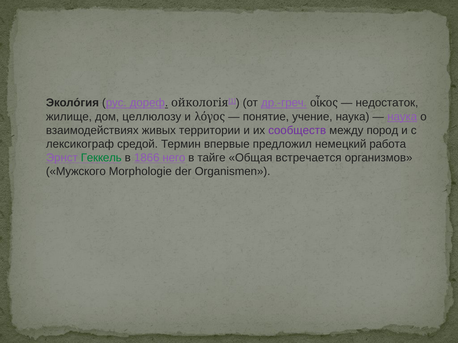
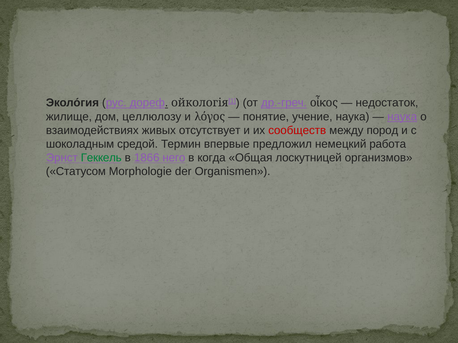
территории: территории -> отсутствует
сообществ colour: purple -> red
лексикограф: лексикограф -> шоколадным
тайге: тайге -> когда
встречается: встречается -> лоскутницей
Мужского: Мужского -> Статусом
